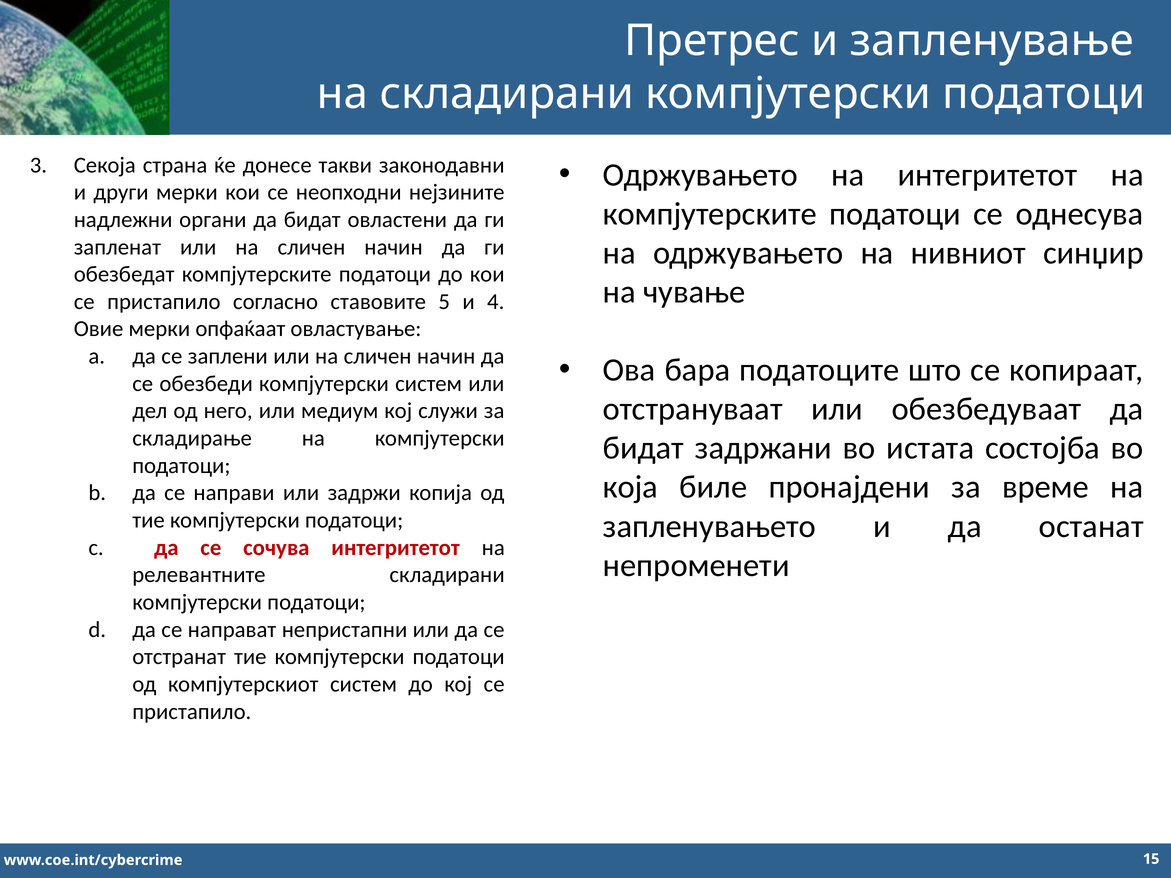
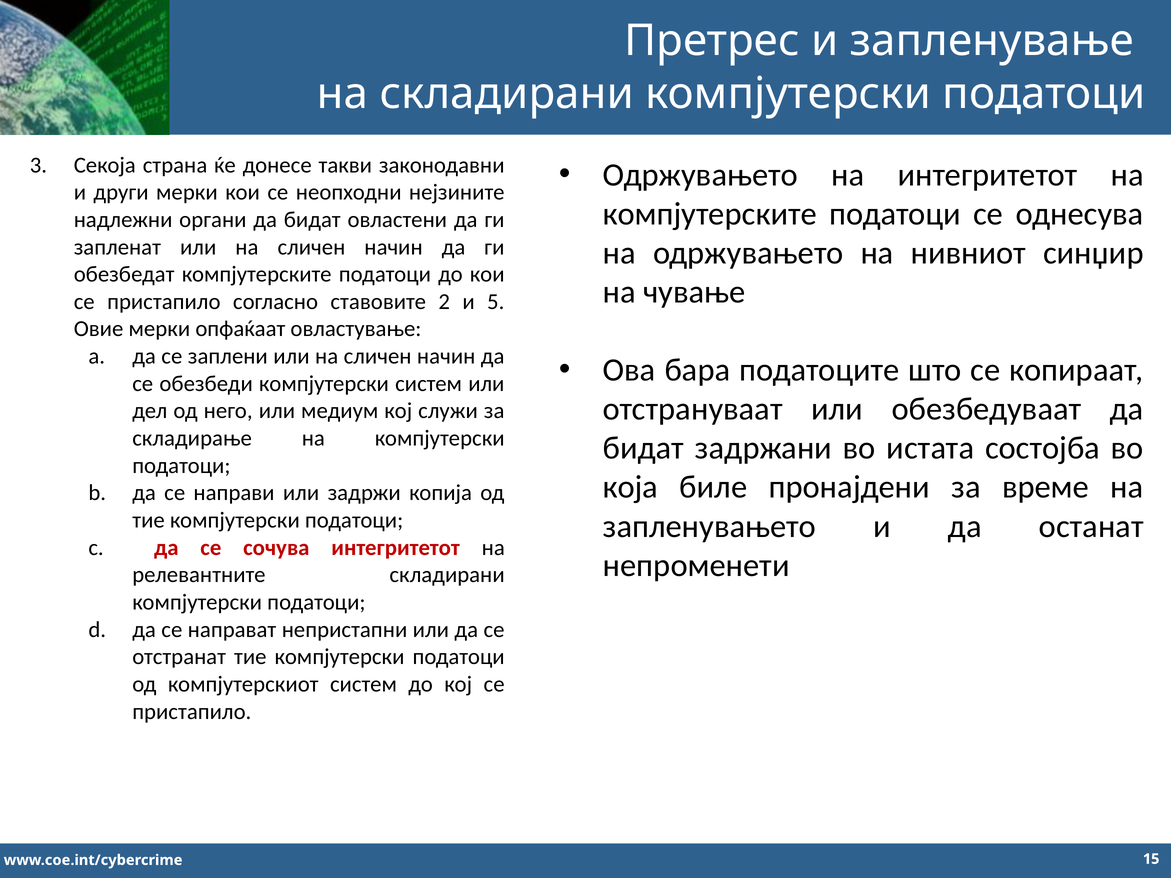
5: 5 -> 2
4: 4 -> 5
